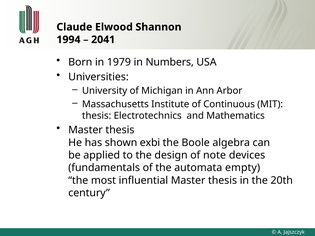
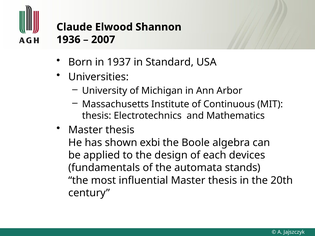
1994: 1994 -> 1936
2041: 2041 -> 2007
1979: 1979 -> 1937
Numbers: Numbers -> Standard
note: note -> each
empty: empty -> stands
